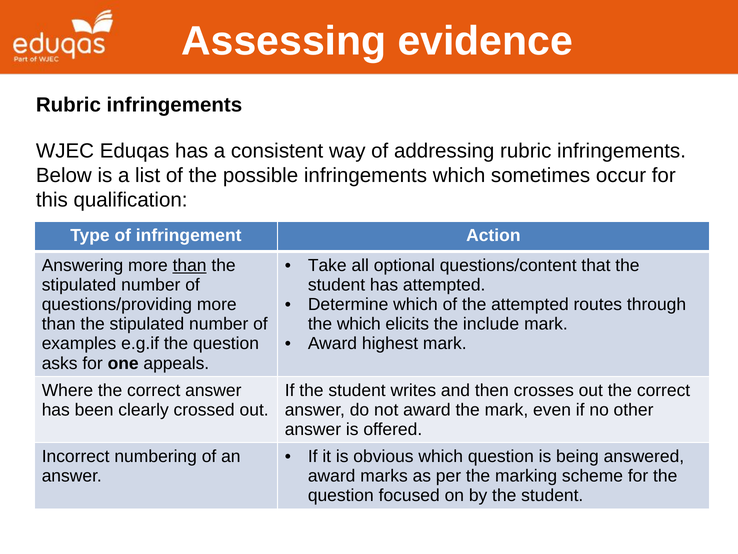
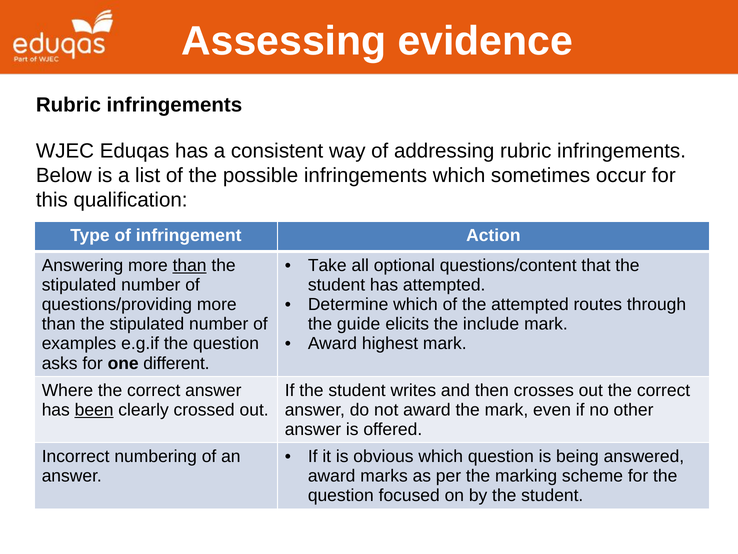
the which: which -> guide
appeals: appeals -> different
been underline: none -> present
